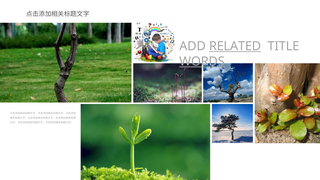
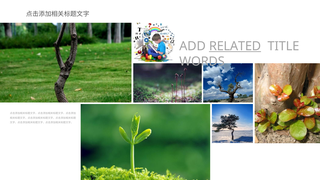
WORDS underline: present -> none
